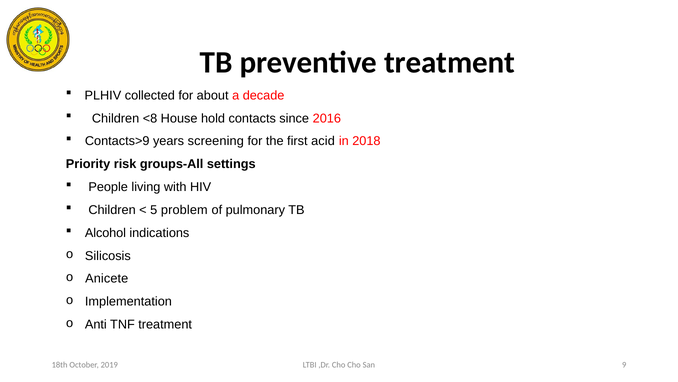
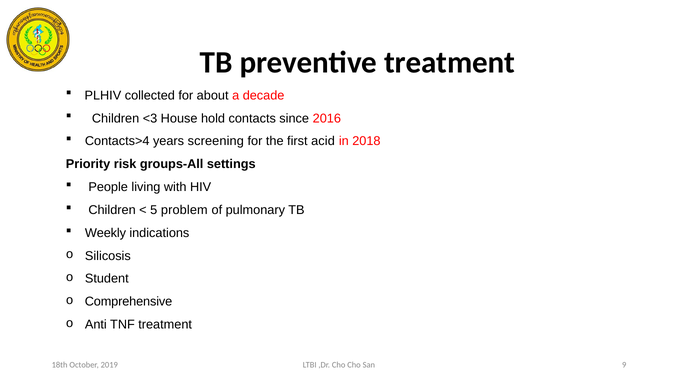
<8: <8 -> <3
Contacts>9: Contacts>9 -> Contacts>4
Alcohol: Alcohol -> Weekly
Anicete: Anicete -> Student
Implementation: Implementation -> Comprehensive
